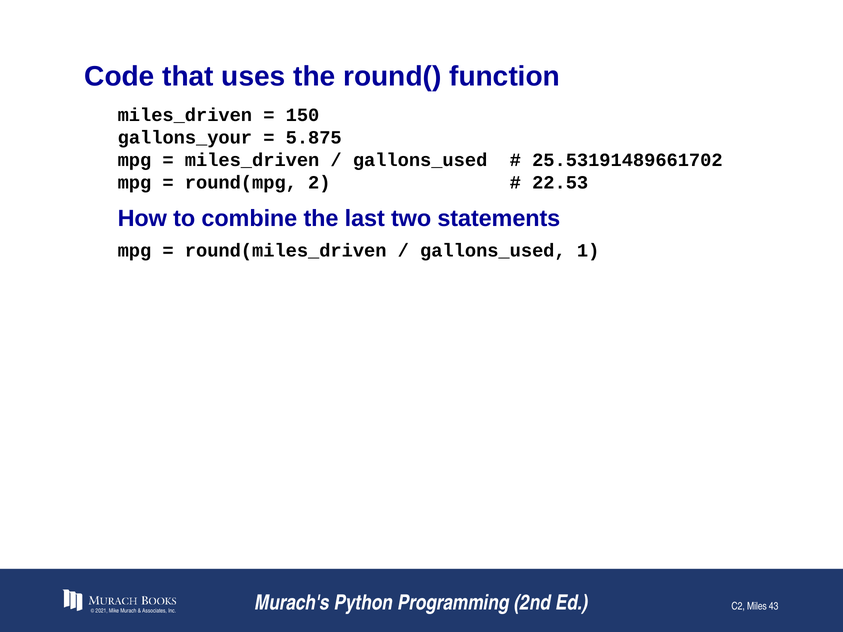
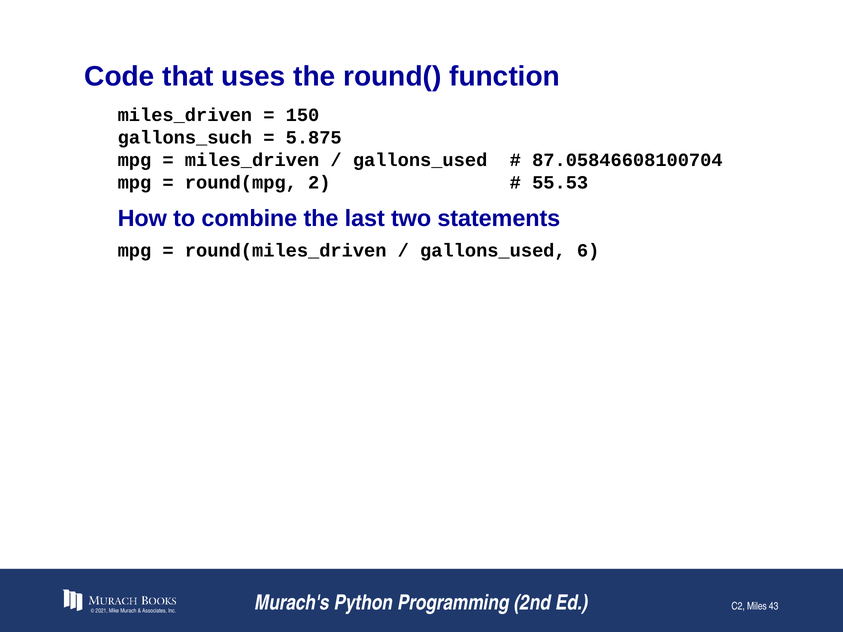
gallons_your: gallons_your -> gallons_such
25.53191489661702: 25.53191489661702 -> 87.05846608100704
22.53: 22.53 -> 55.53
1: 1 -> 6
